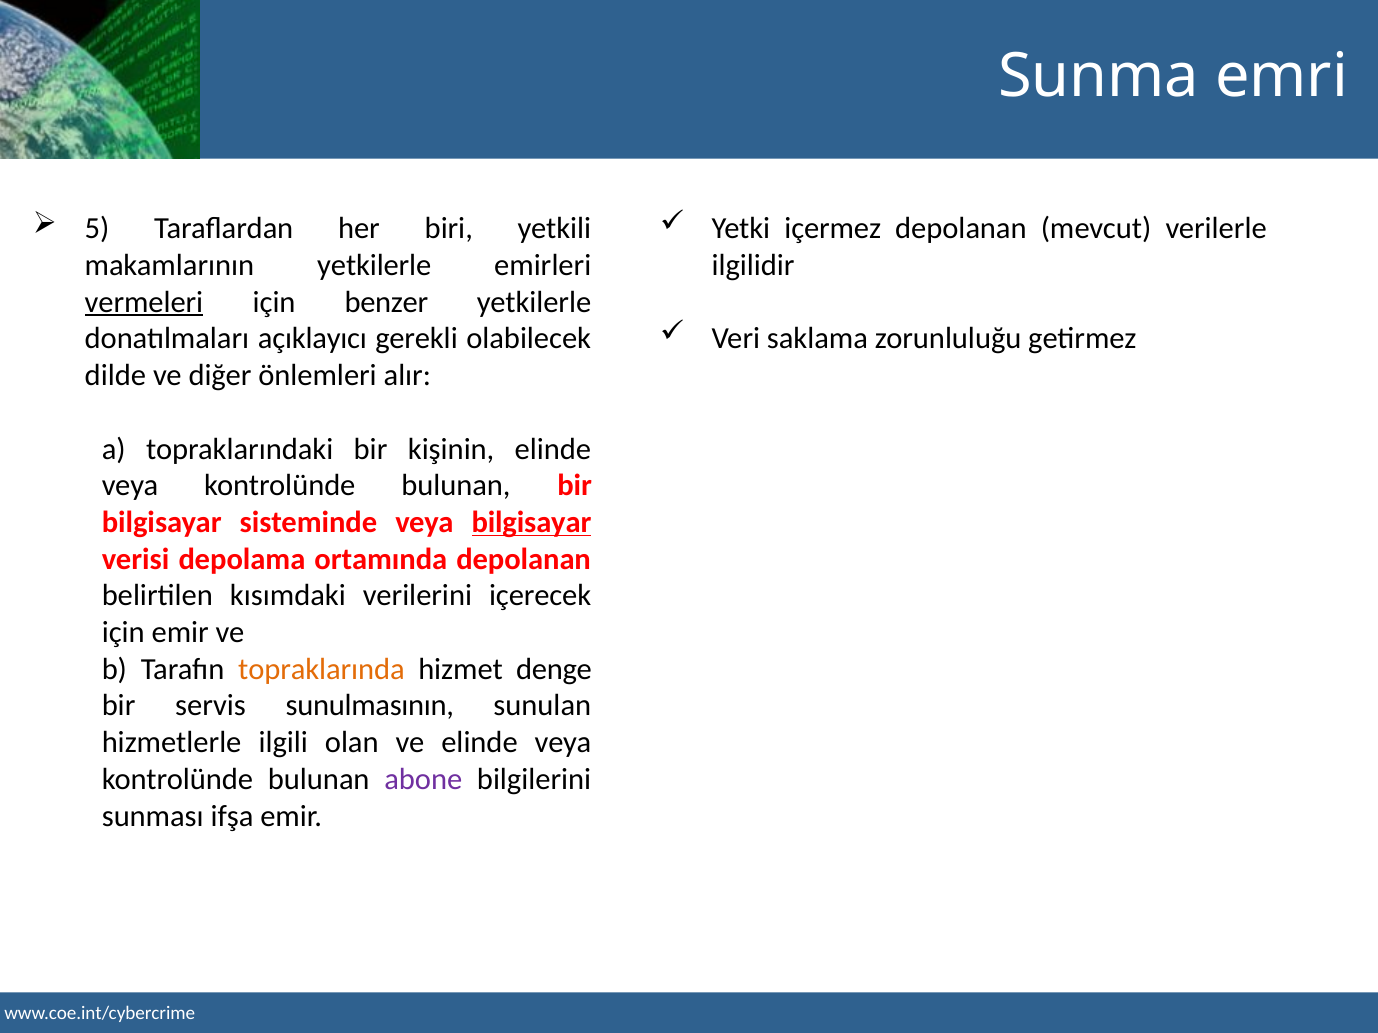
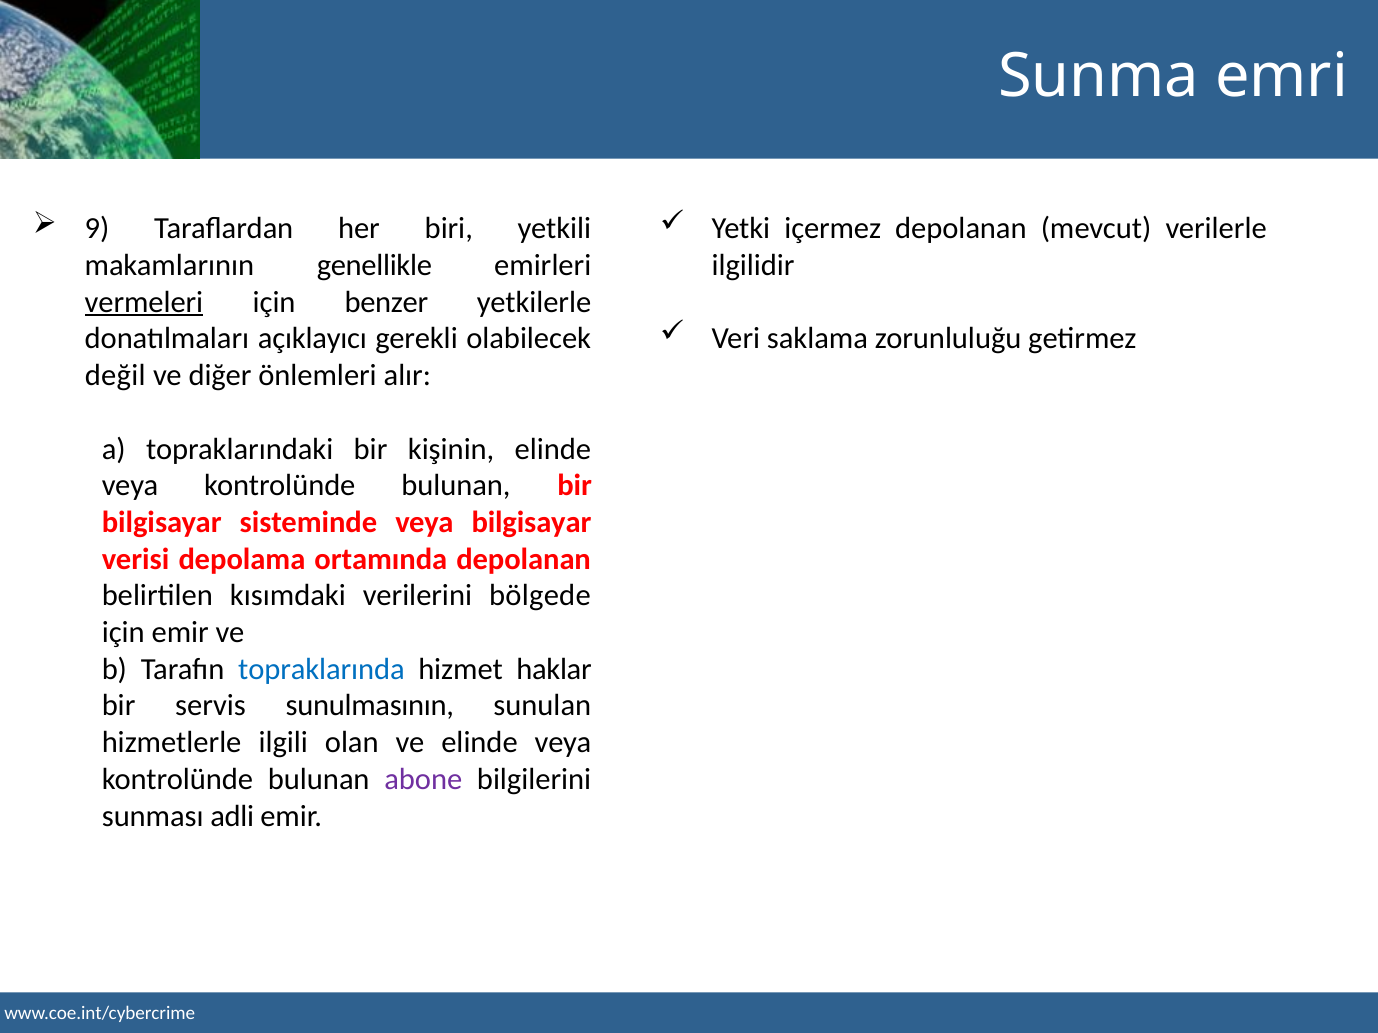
5: 5 -> 9
makamlarının yetkilerle: yetkilerle -> genellikle
dilde: dilde -> değil
bilgisayar at (531, 523) underline: present -> none
içerecek: içerecek -> bölgede
topraklarında colour: orange -> blue
denge: denge -> haklar
ifşa: ifşa -> adli
